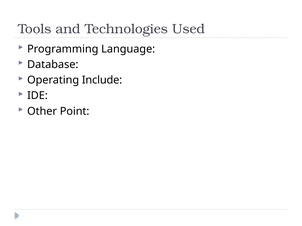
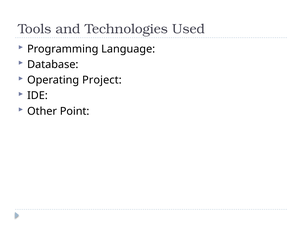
Include: Include -> Project
